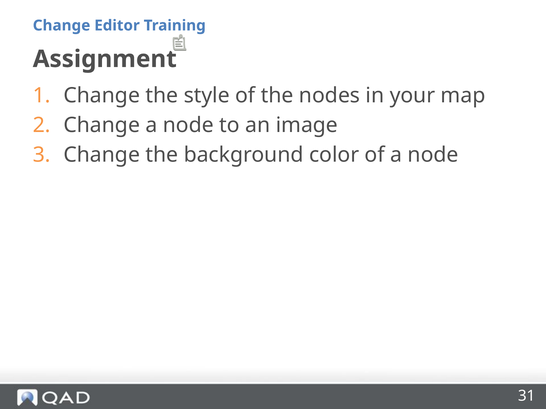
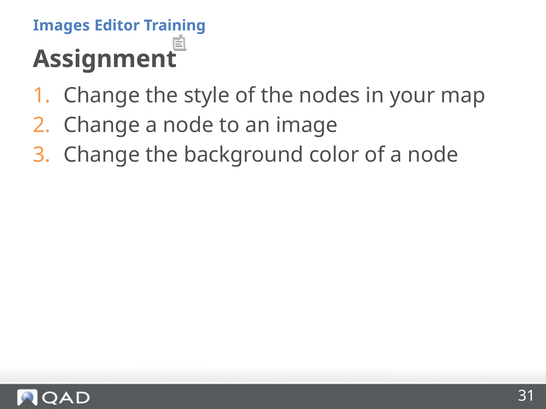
Change at (62, 26): Change -> Images
